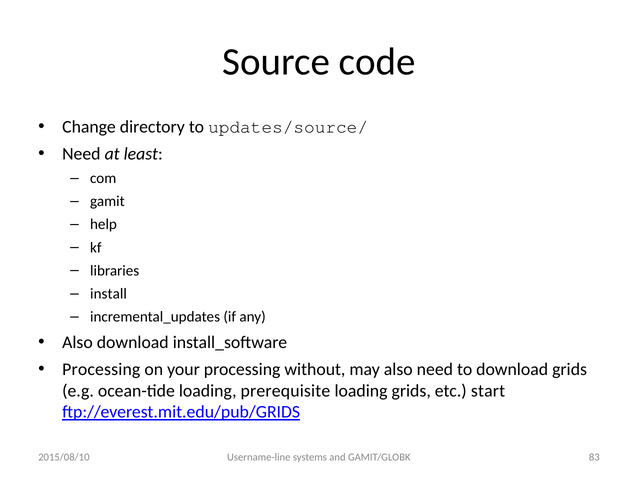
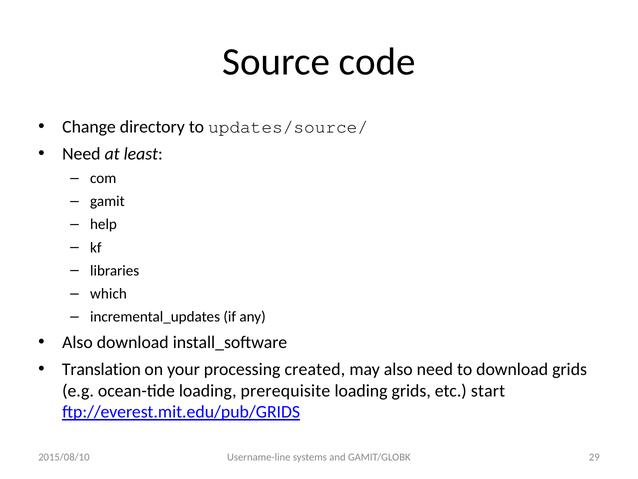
install: install -> which
Processing at (101, 369): Processing -> Translation
without: without -> created
83: 83 -> 29
